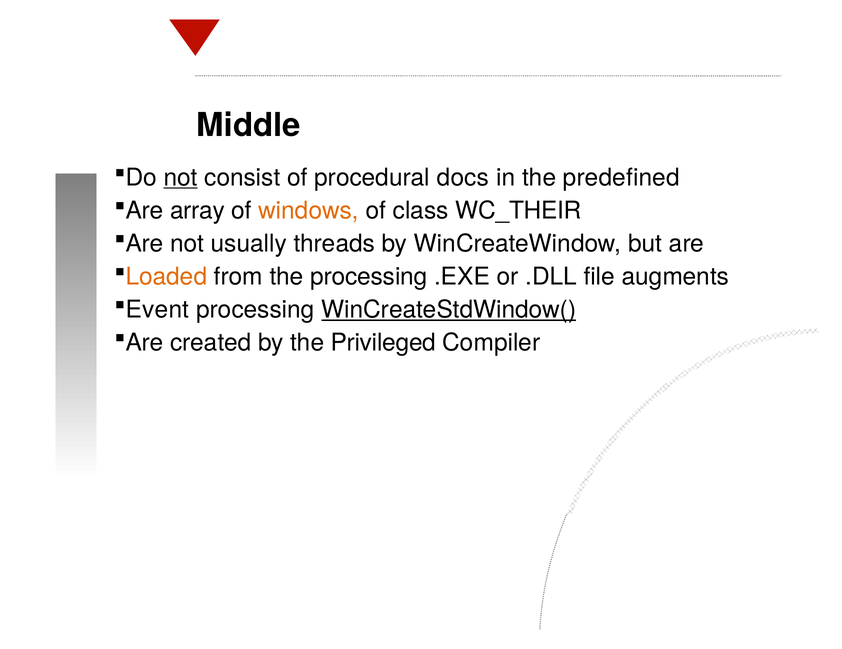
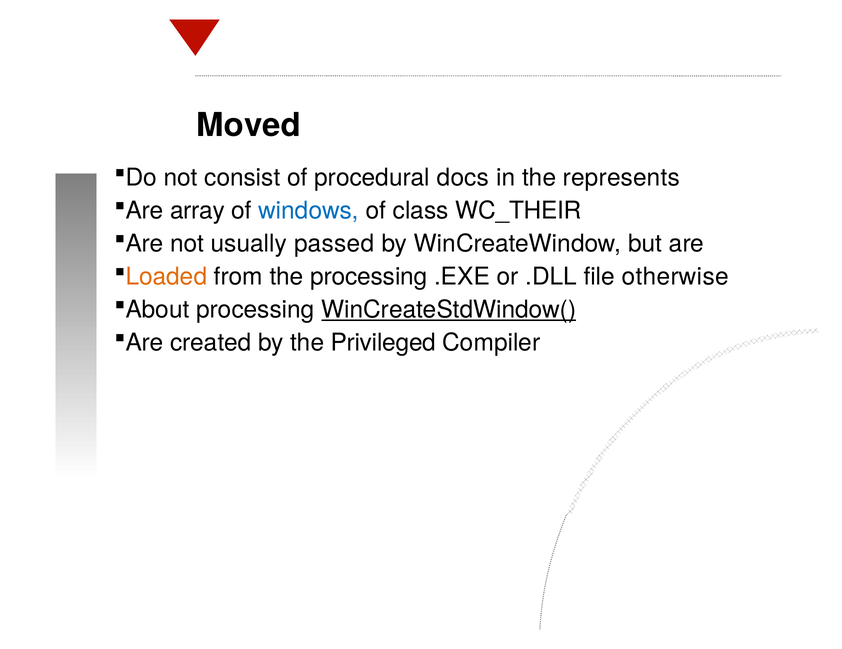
Middle: Middle -> Moved
not at (181, 177) underline: present -> none
predefined: predefined -> represents
windows colour: orange -> blue
threads: threads -> passed
augments: augments -> otherwise
Event: Event -> About
